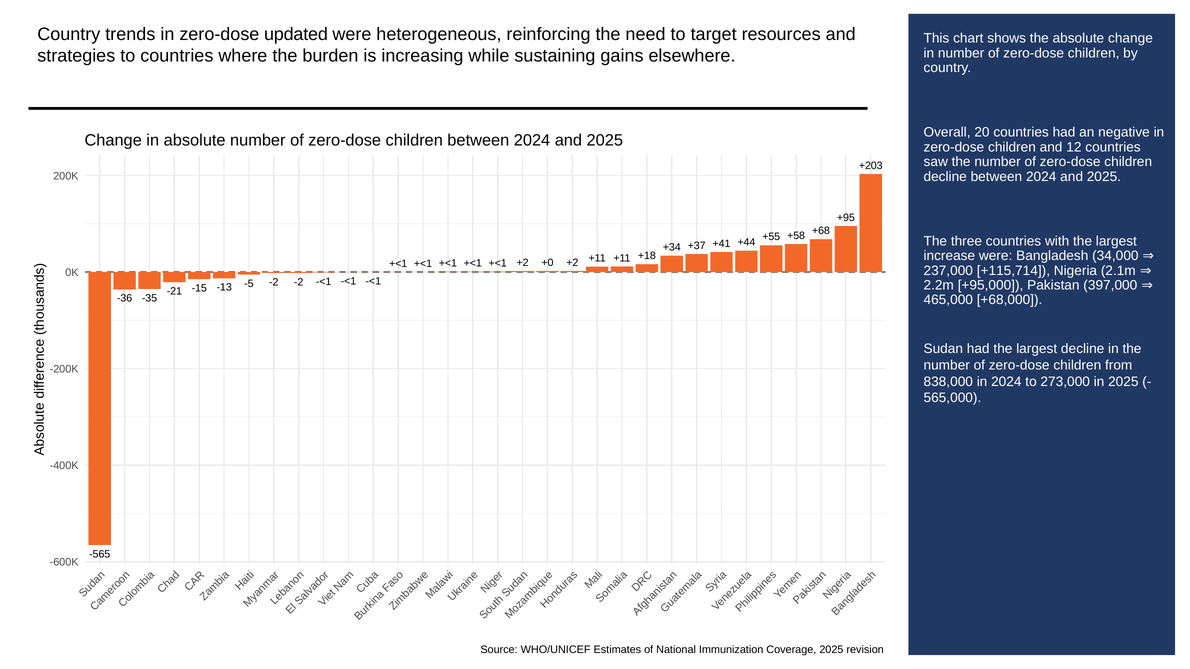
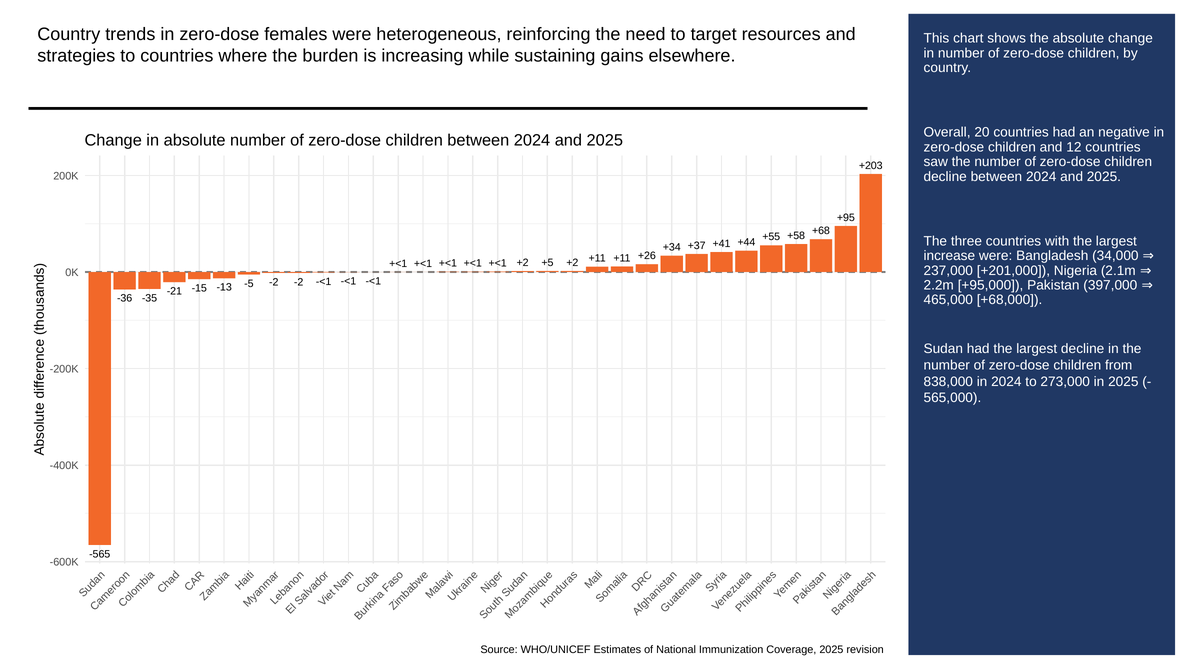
updated: updated -> females
+0: +0 -> +5
+18: +18 -> +26
+115,714: +115,714 -> +201,000
